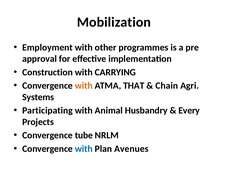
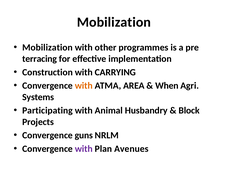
Employment at (47, 47): Employment -> Mobilization
approval: approval -> terracing
THAT: THAT -> AREA
Chain: Chain -> When
Every: Every -> Block
tube: tube -> guns
with at (84, 149) colour: blue -> purple
